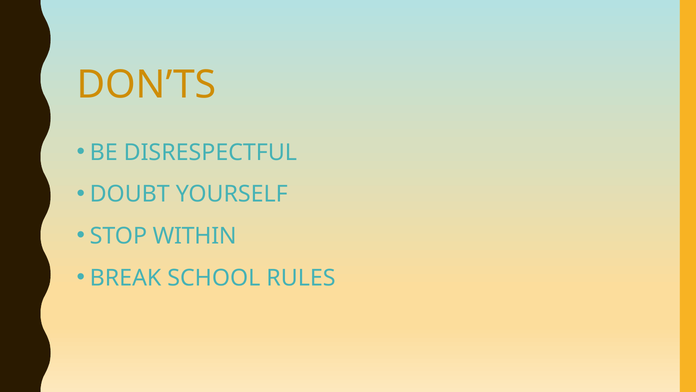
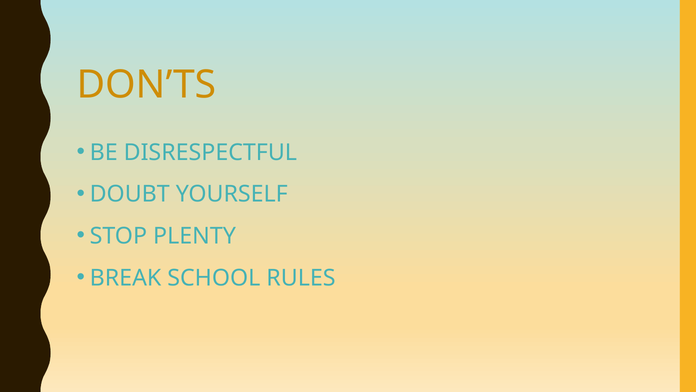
WITHIN: WITHIN -> PLENTY
